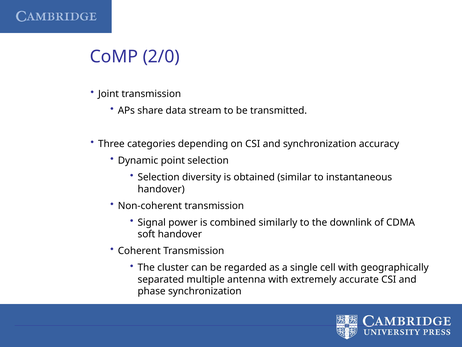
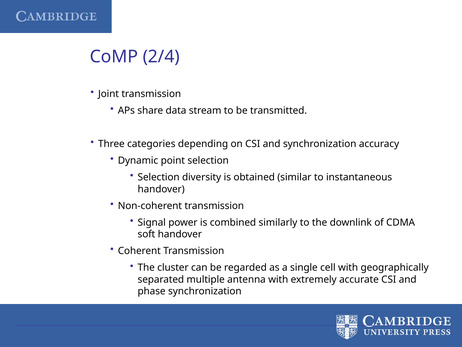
2/0: 2/0 -> 2/4
